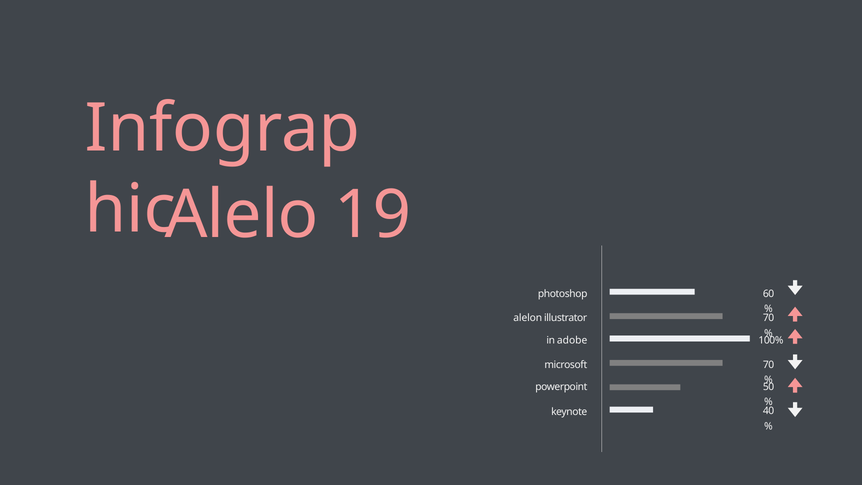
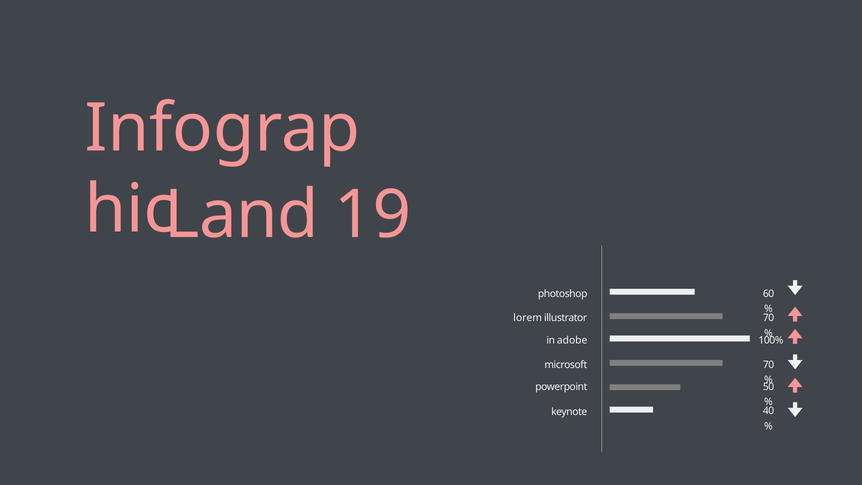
Alelo: Alelo -> Land
alelon: alelon -> lorem
